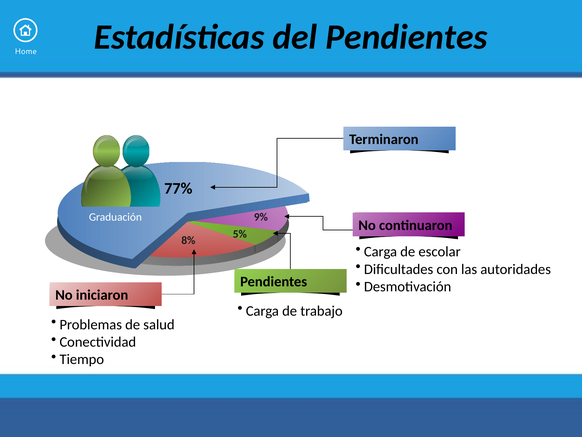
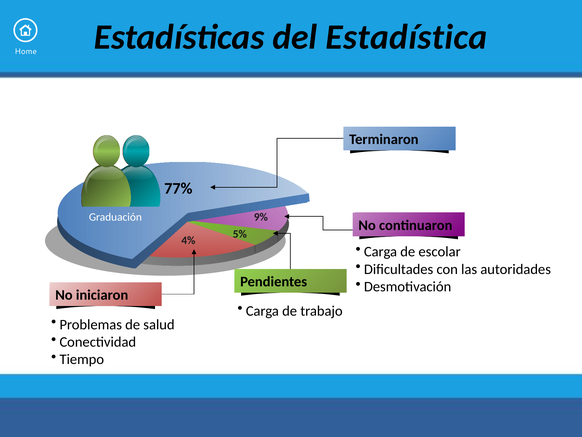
del Pendientes: Pendientes -> Estadística
8%: 8% -> 4%
